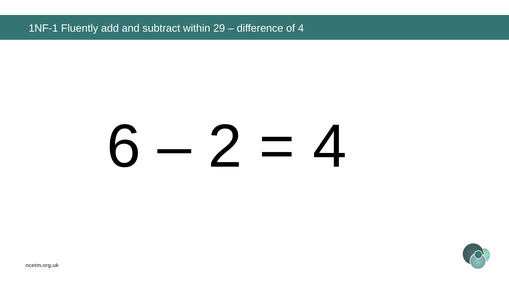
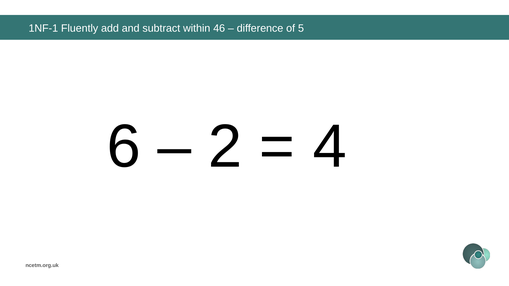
29: 29 -> 46
of 4: 4 -> 5
